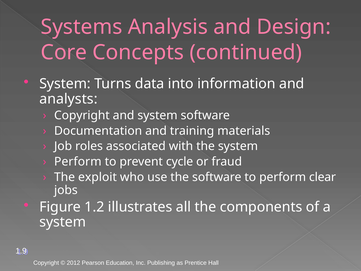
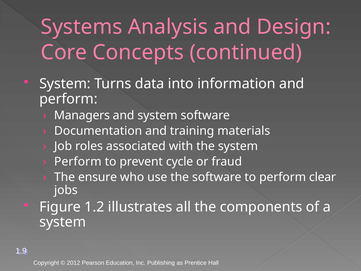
analysts at (68, 99): analysts -> perform
Copyright at (82, 115): Copyright -> Managers
exploit: exploit -> ensure
